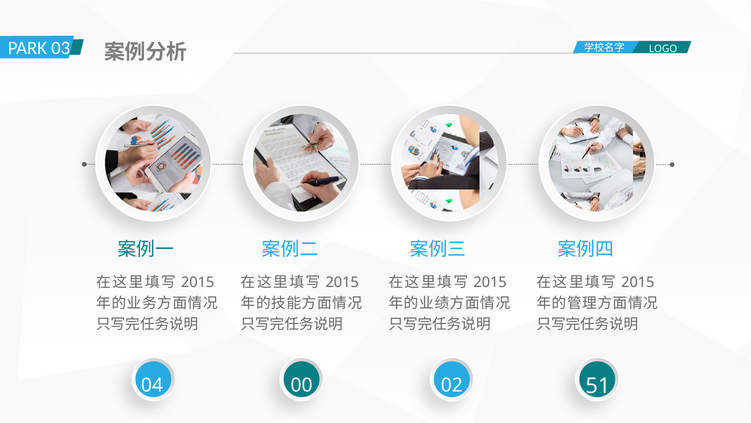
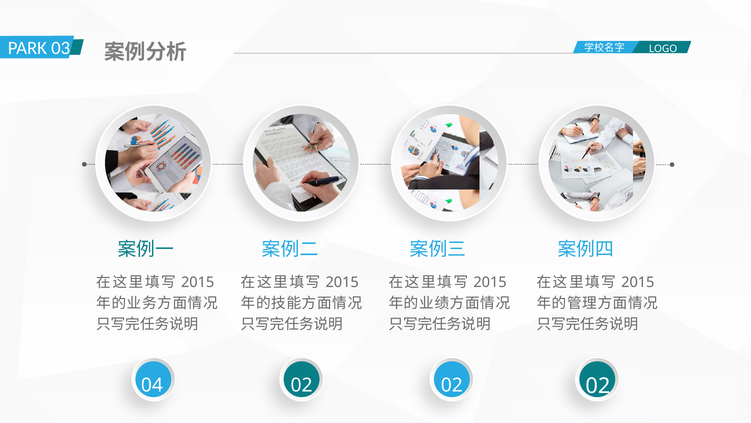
04 00: 00 -> 02
51 at (598, 385): 51 -> 02
